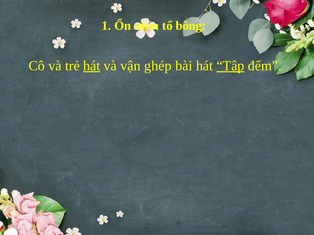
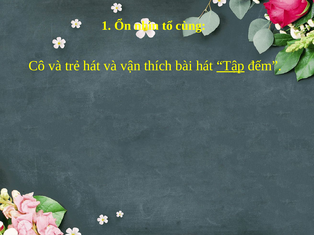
bông: bông -> cùng
hát at (92, 66) underline: present -> none
ghép: ghép -> thích
